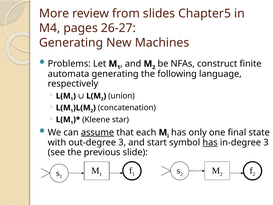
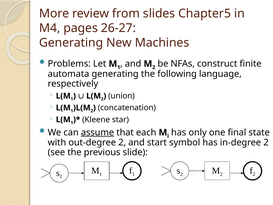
out-degree 3: 3 -> 2
has at (210, 142) underline: present -> none
in-degree 3: 3 -> 2
